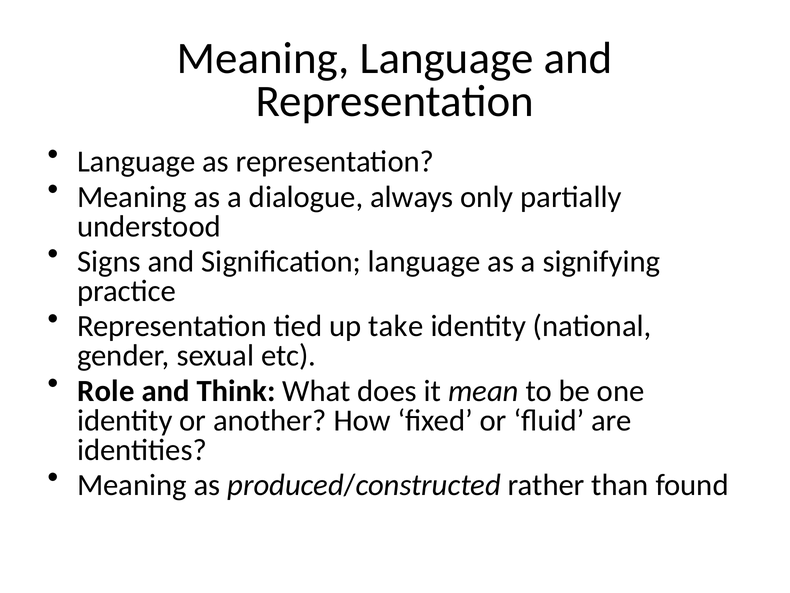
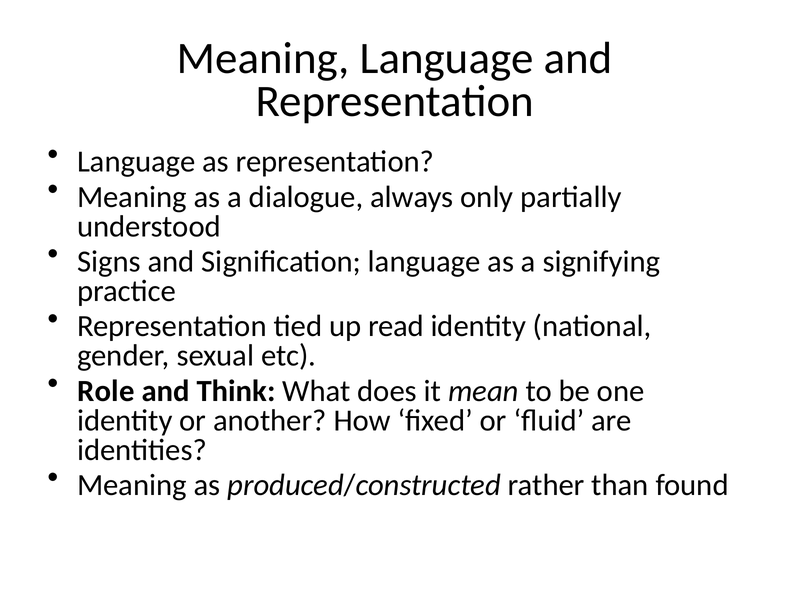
take: take -> read
